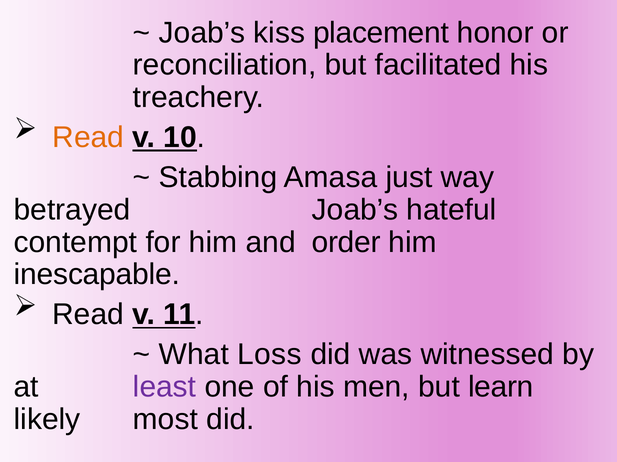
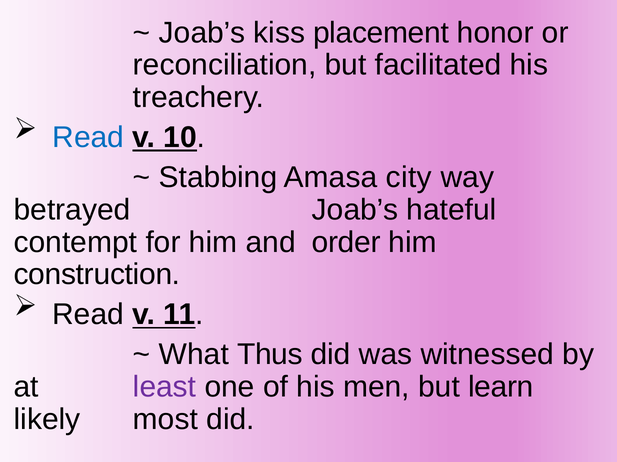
Read at (88, 138) colour: orange -> blue
just: just -> city
inescapable: inescapable -> construction
Loss: Loss -> Thus
